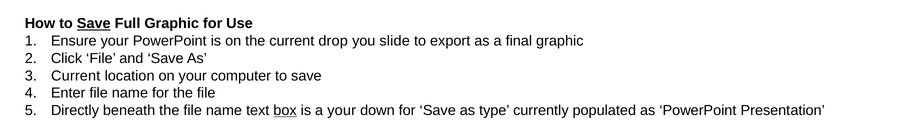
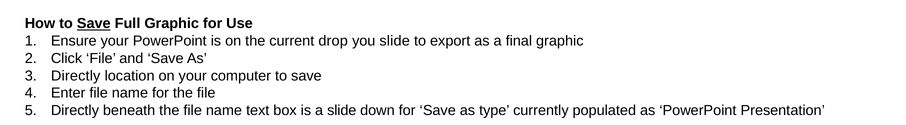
Current at (76, 76): Current -> Directly
box underline: present -> none
a your: your -> slide
